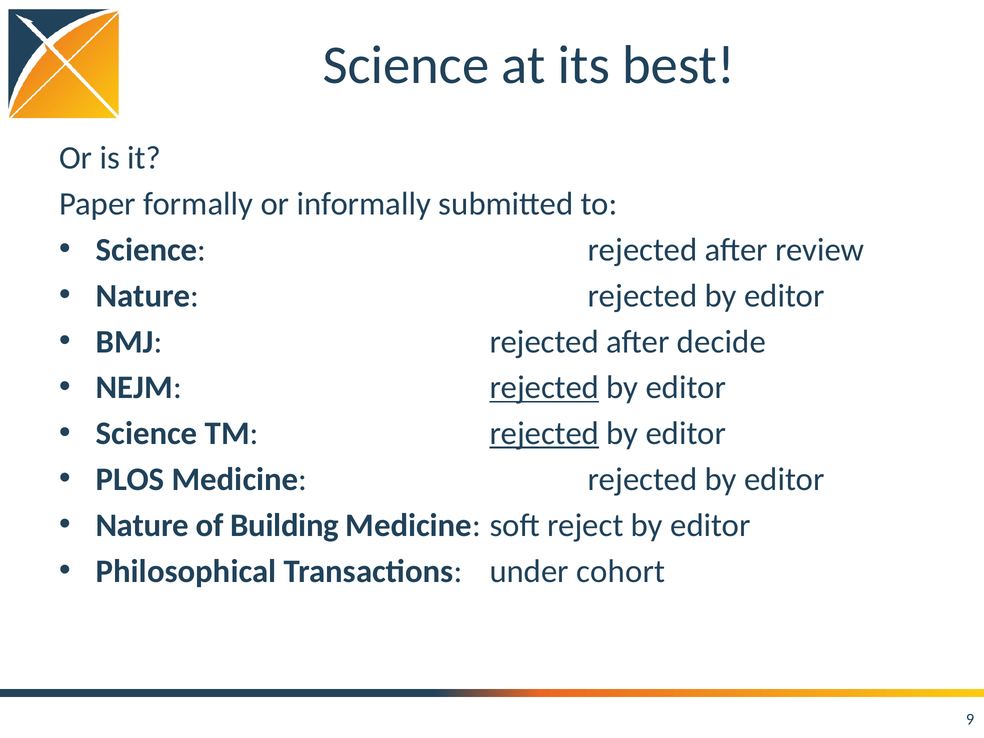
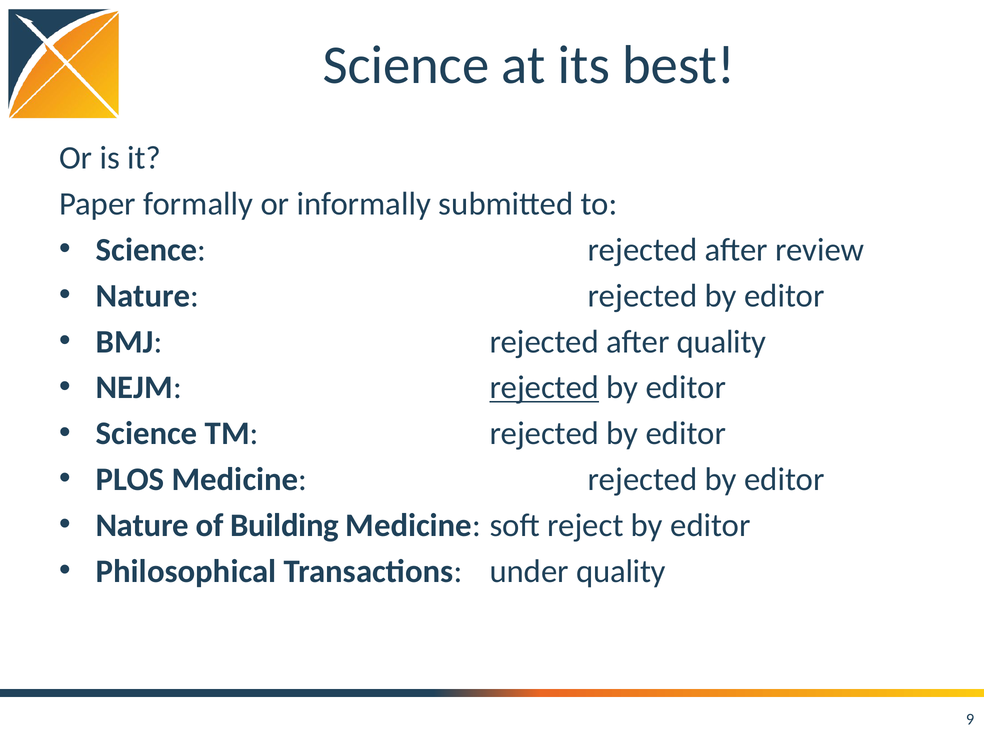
after decide: decide -> quality
rejected at (544, 434) underline: present -> none
under cohort: cohort -> quality
